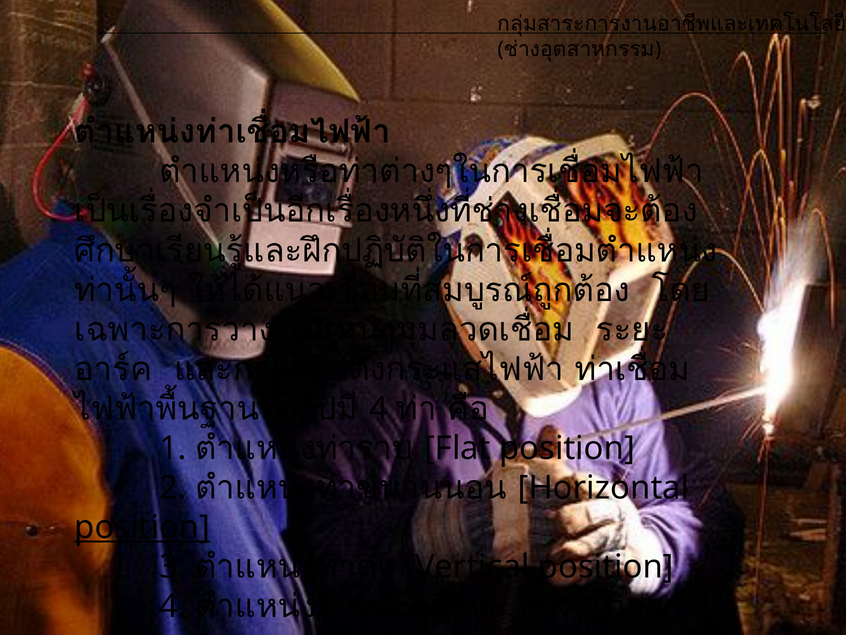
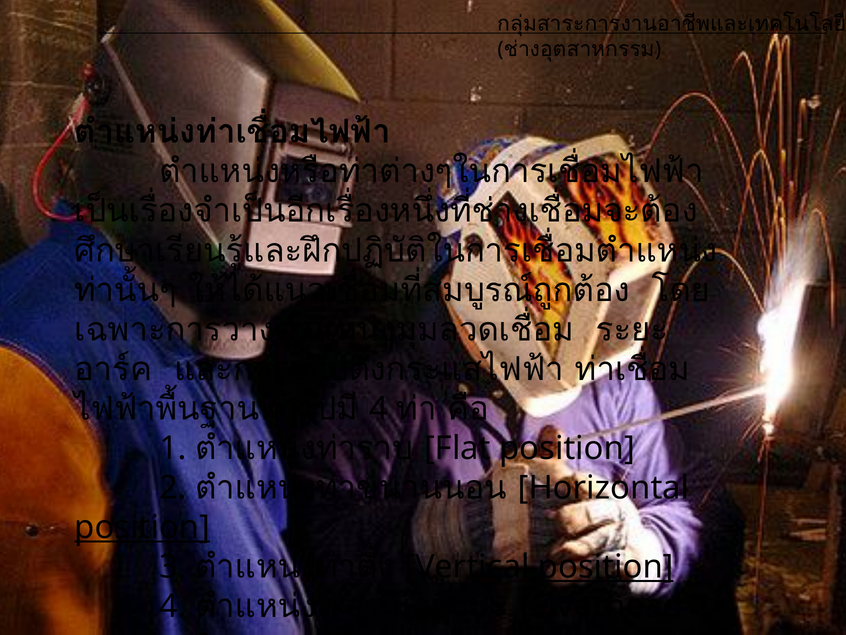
position at (606, 566) underline: none -> present
